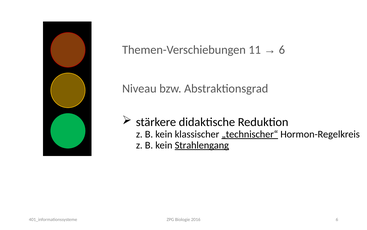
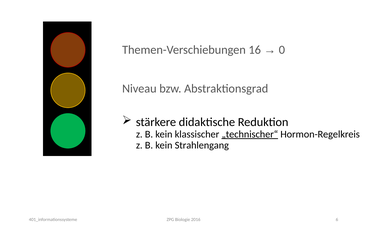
11: 11 -> 16
6 at (282, 50): 6 -> 0
Strahlengang underline: present -> none
